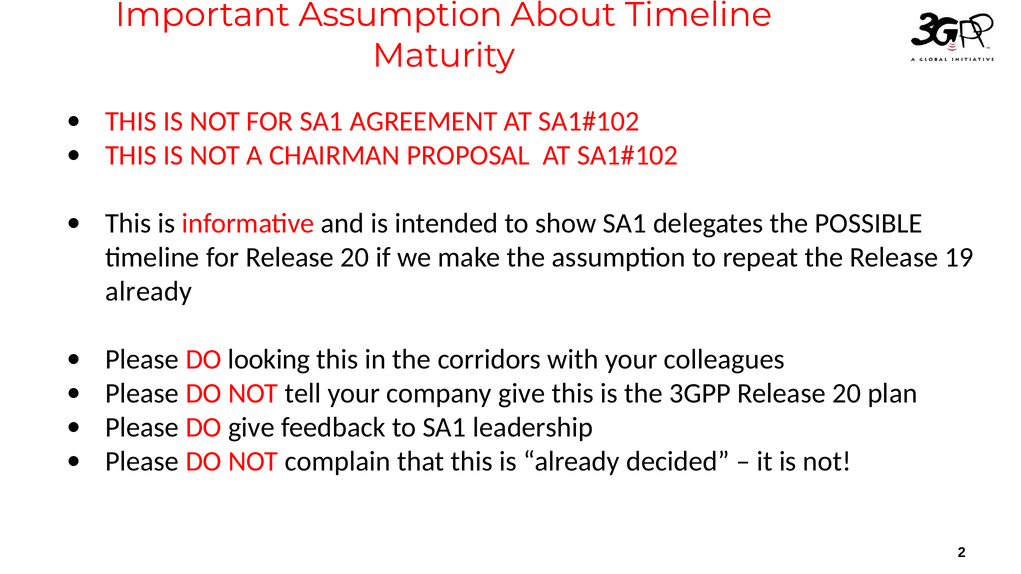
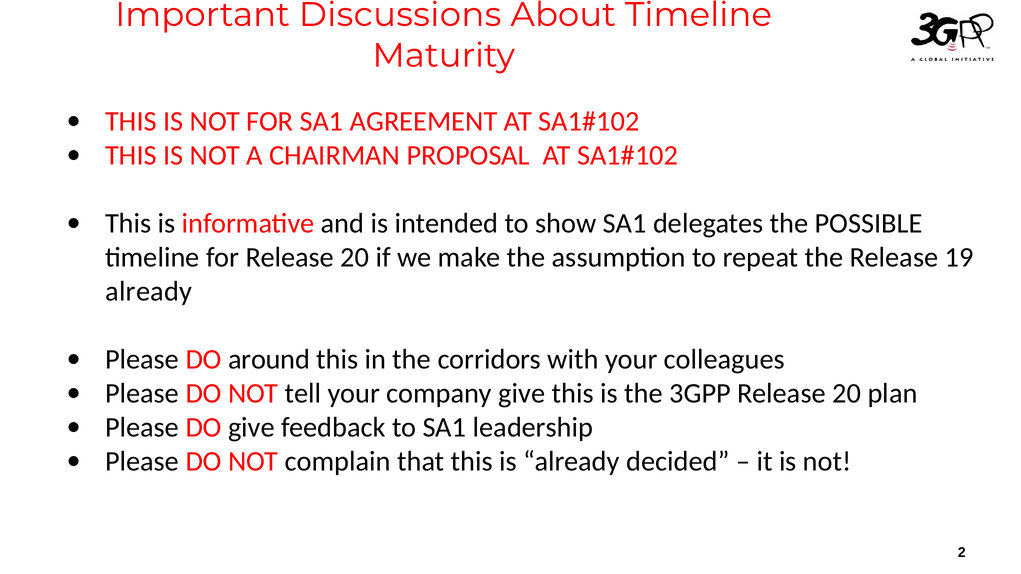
Important Assumption: Assumption -> Discussions
looking: looking -> around
